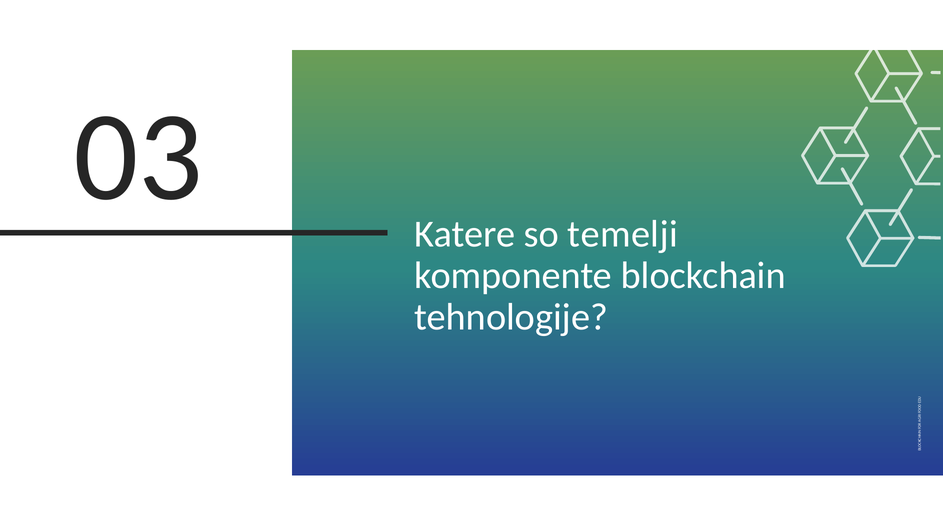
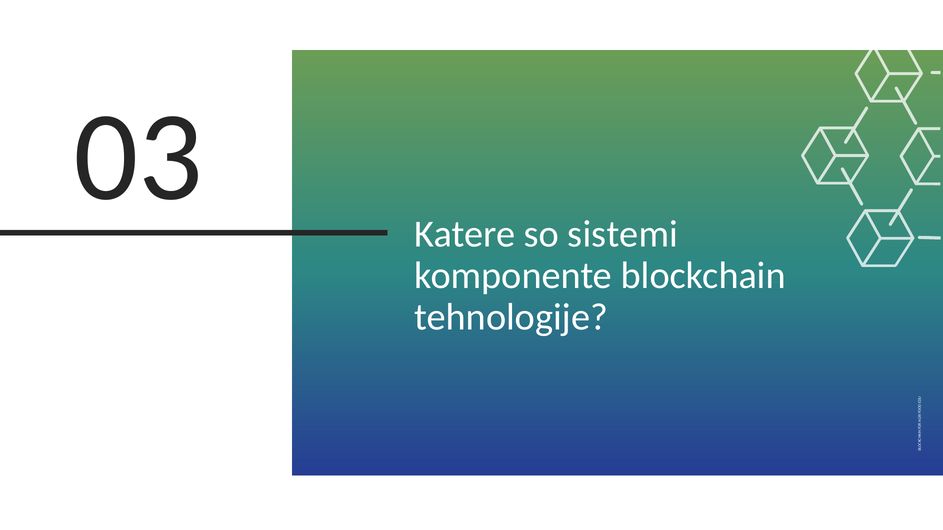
temelji: temelji -> sistemi
